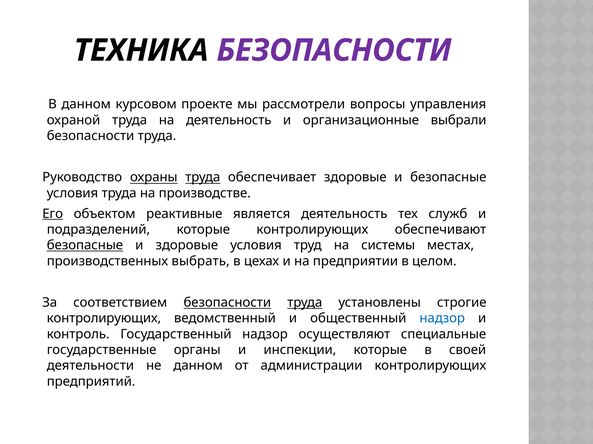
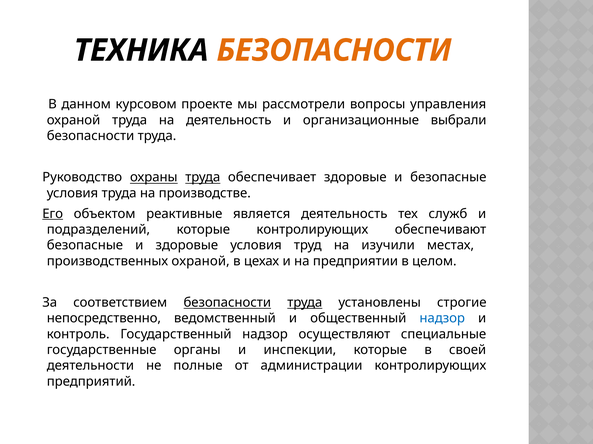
БЕЗОПАСНОСТИ at (334, 50) colour: purple -> orange
безопасные at (85, 246) underline: present -> none
системы: системы -> изучили
производственных выбрать: выбрать -> охраной
контролирующих at (104, 319): контролирующих -> непосредственно
не данном: данном -> полные
